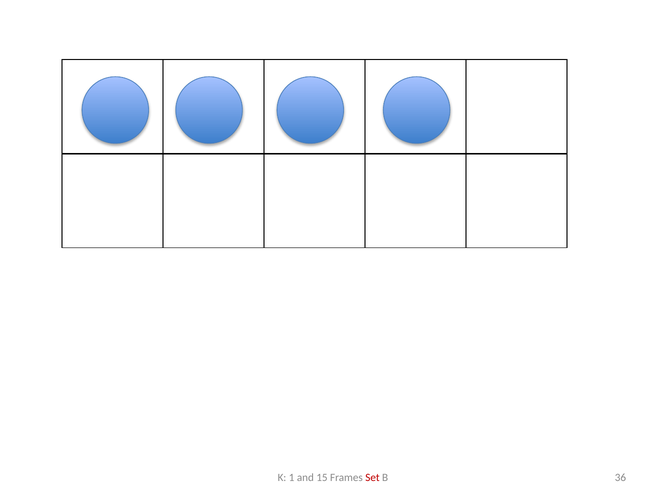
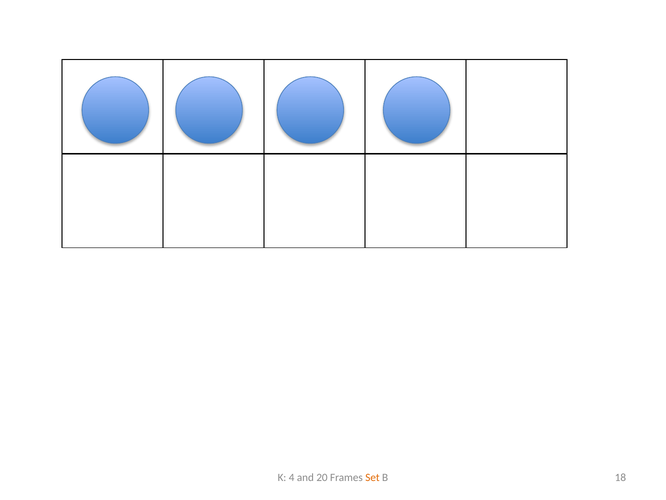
1: 1 -> 4
15: 15 -> 20
Set colour: red -> orange
36: 36 -> 18
